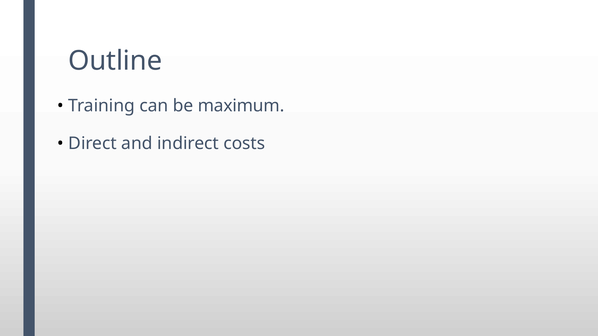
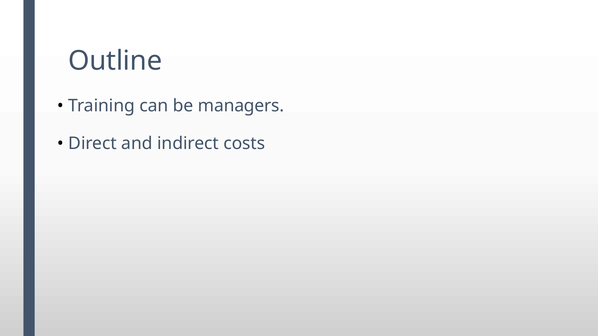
maximum: maximum -> managers
